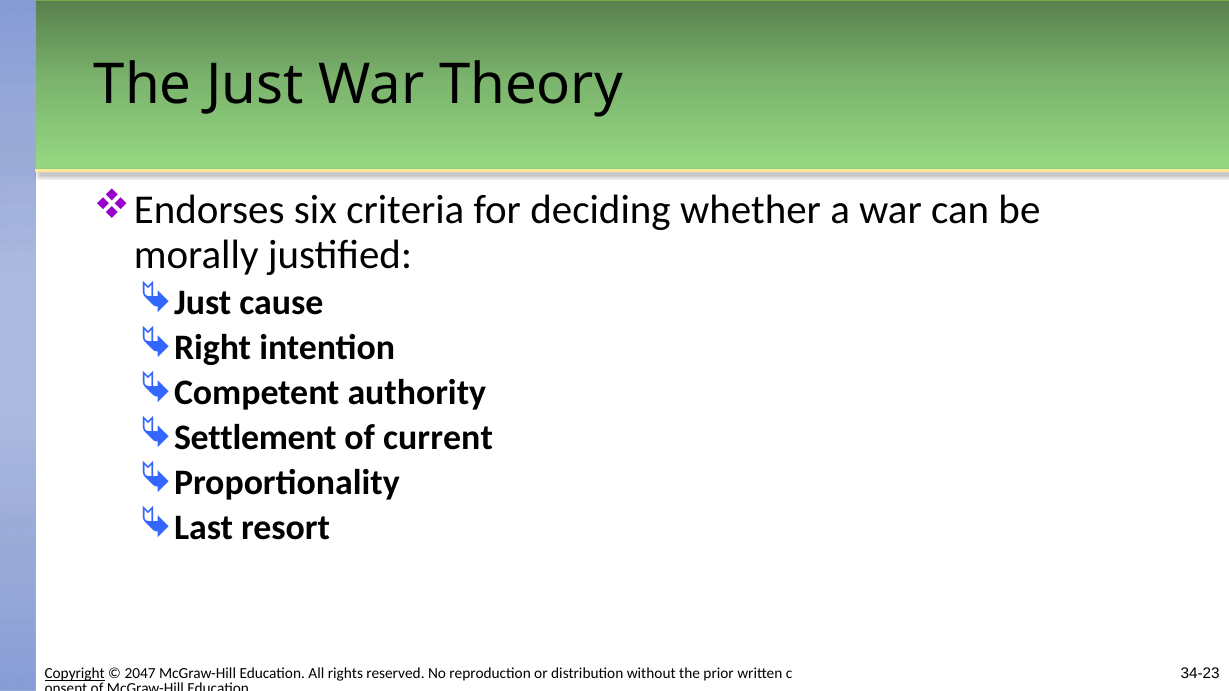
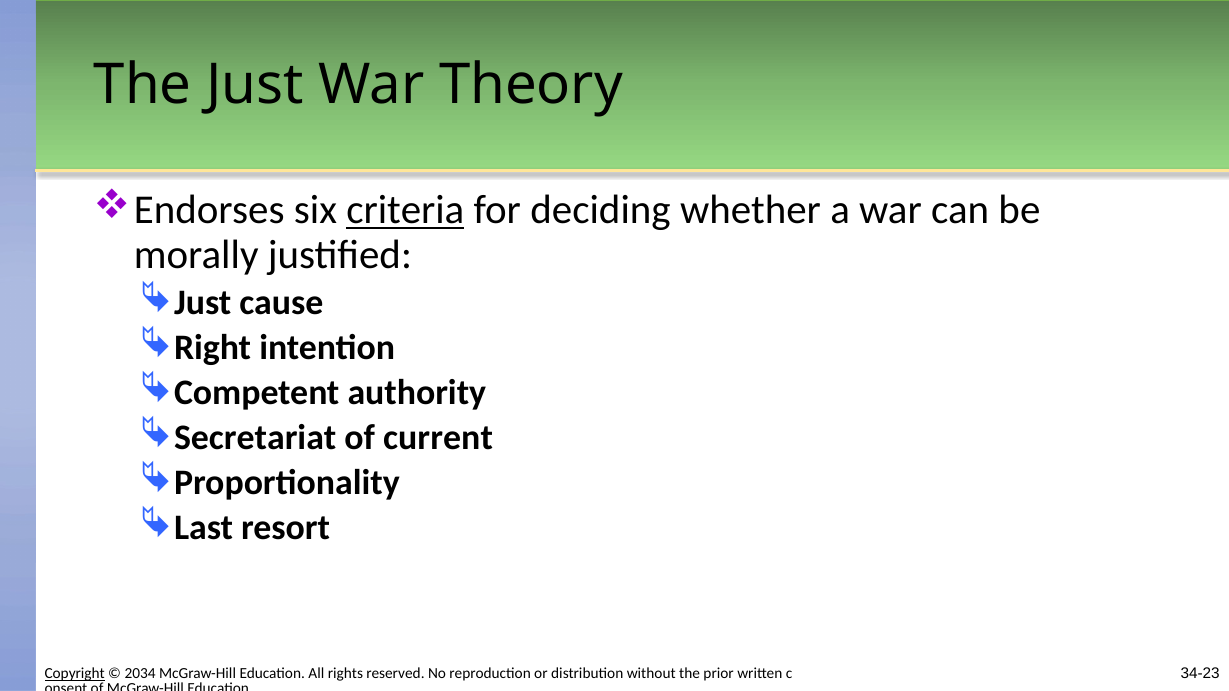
criteria underline: none -> present
Settlement: Settlement -> Secretariat
2047: 2047 -> 2034
